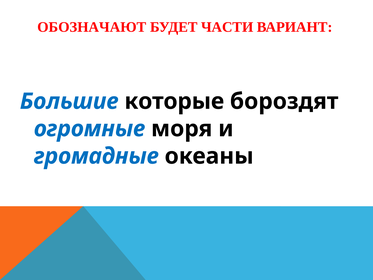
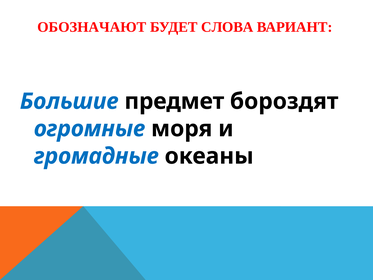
ЧАСТИ: ЧАСТИ -> СЛОВА
которые: которые -> предмет
